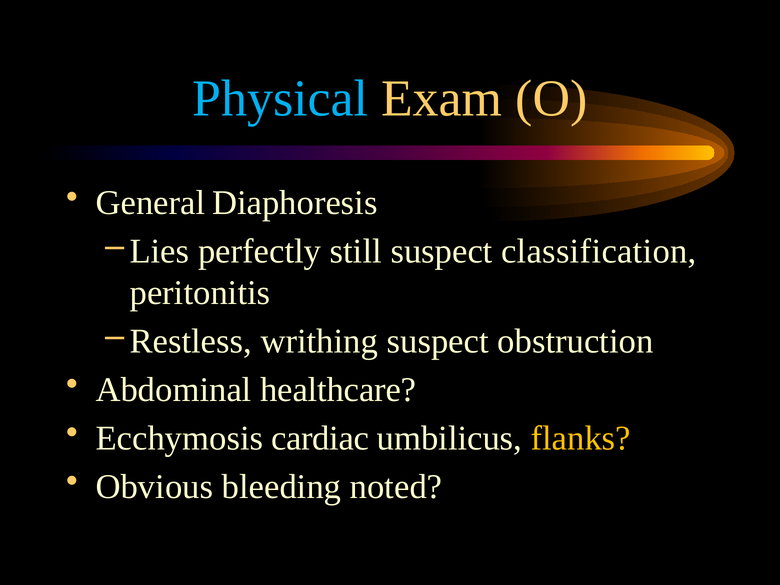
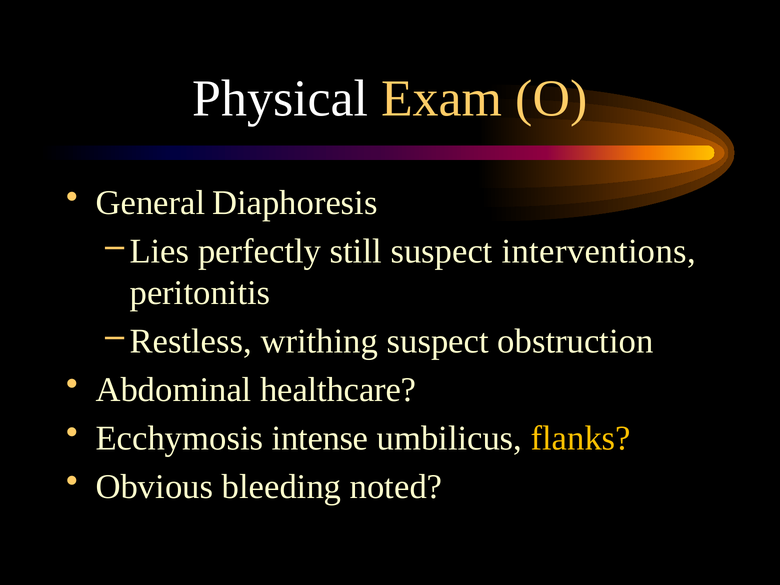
Physical colour: light blue -> white
classification: classification -> interventions
cardiac: cardiac -> intense
